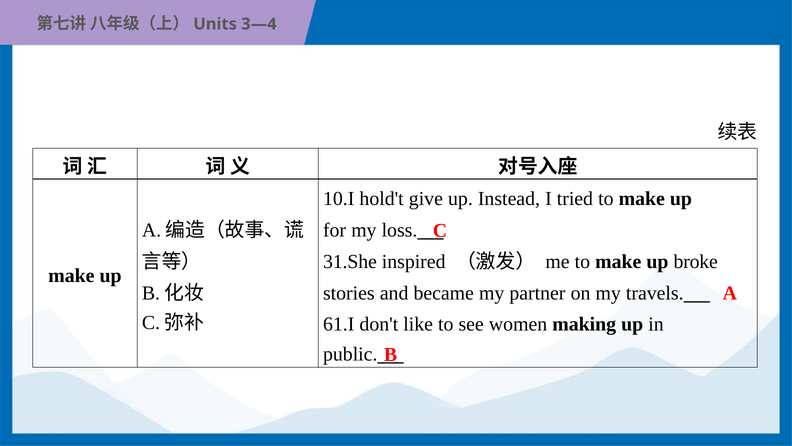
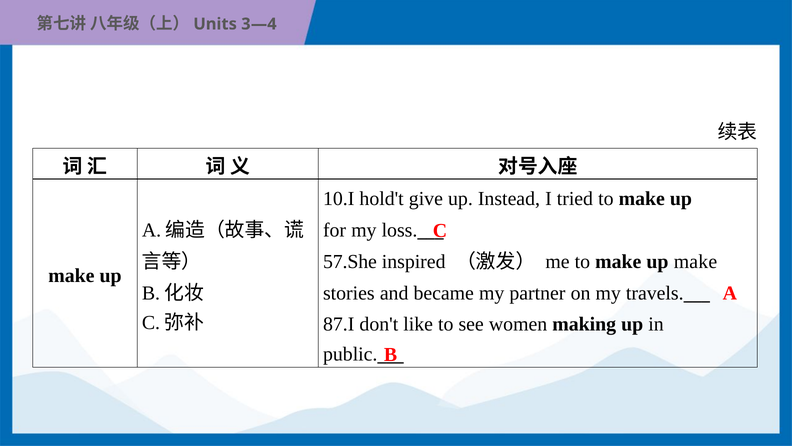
31.She: 31.She -> 57.She
up broke: broke -> make
61.I: 61.I -> 87.I
